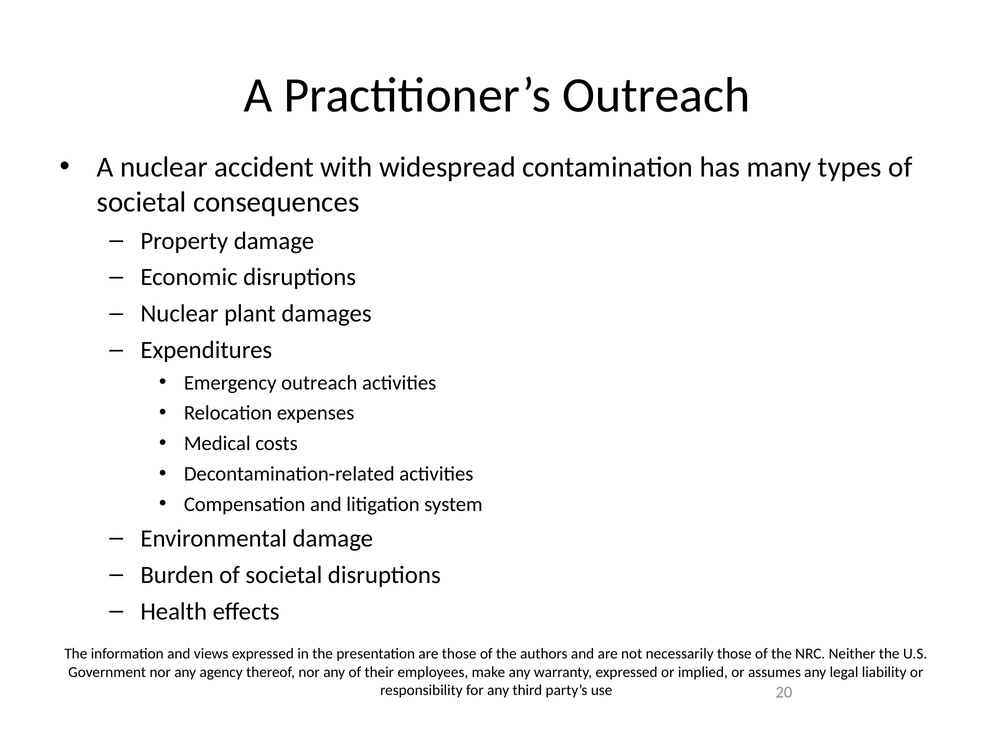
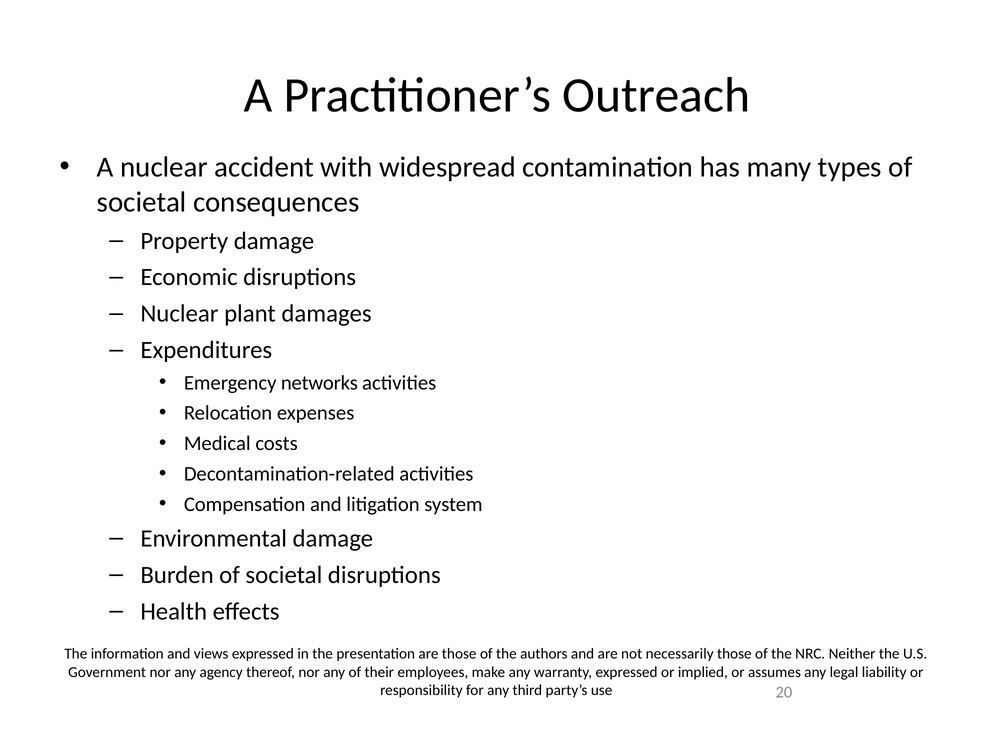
Emergency outreach: outreach -> networks
